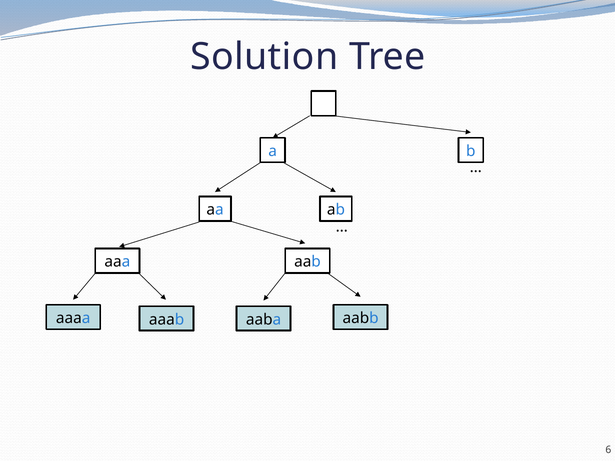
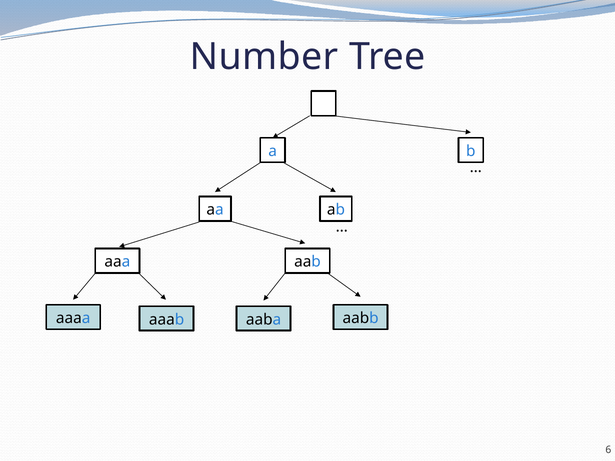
Solution: Solution -> Number
